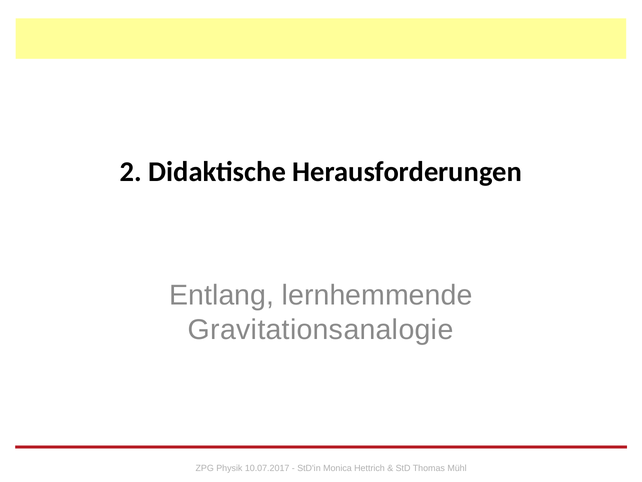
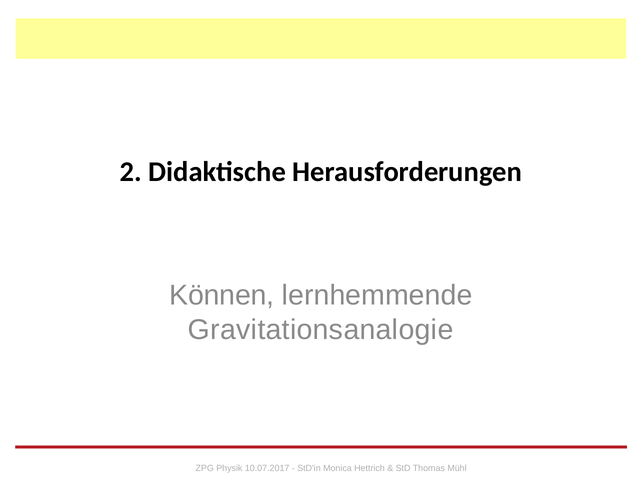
Entlang: Entlang -> Können
